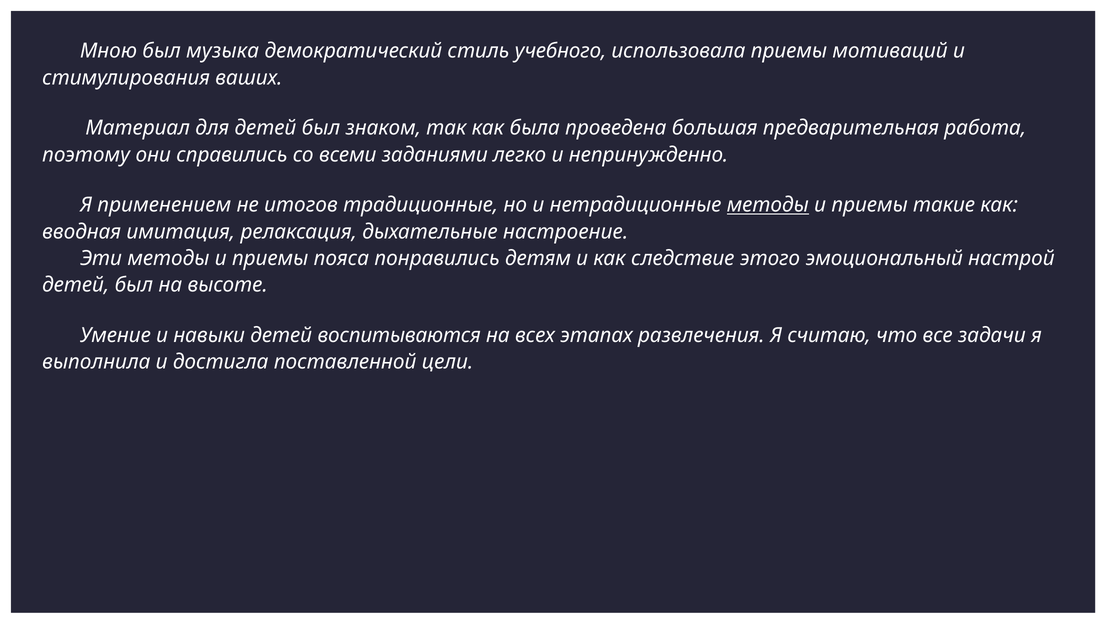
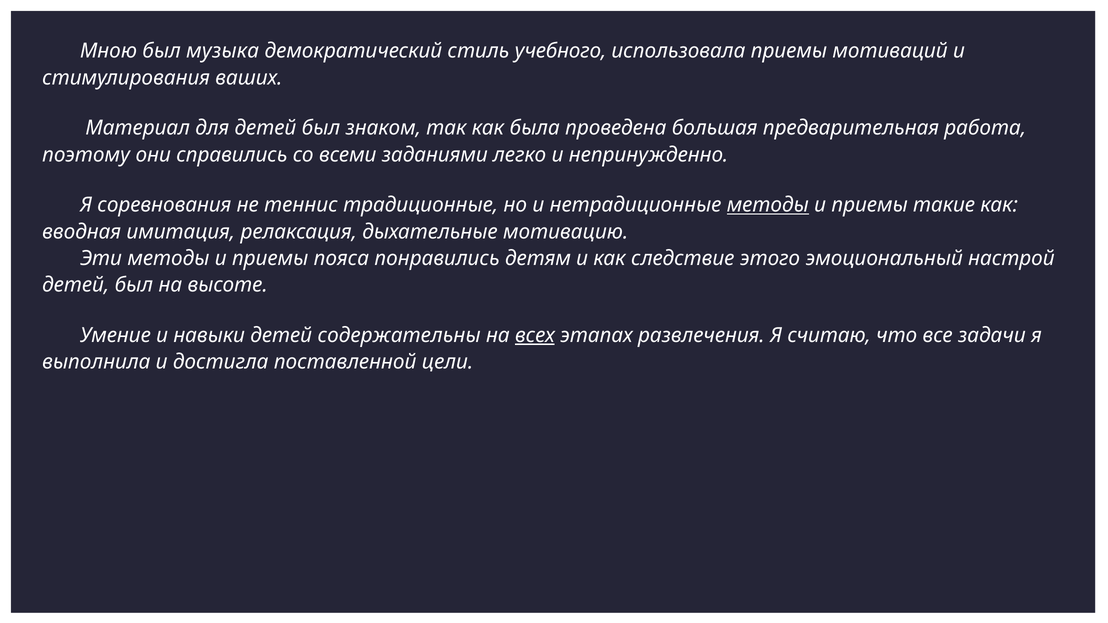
применением: применением -> соревнования
итогов: итогов -> теннис
настроение: настроение -> мотивацию
воспитываются: воспитываются -> содержательны
всех underline: none -> present
